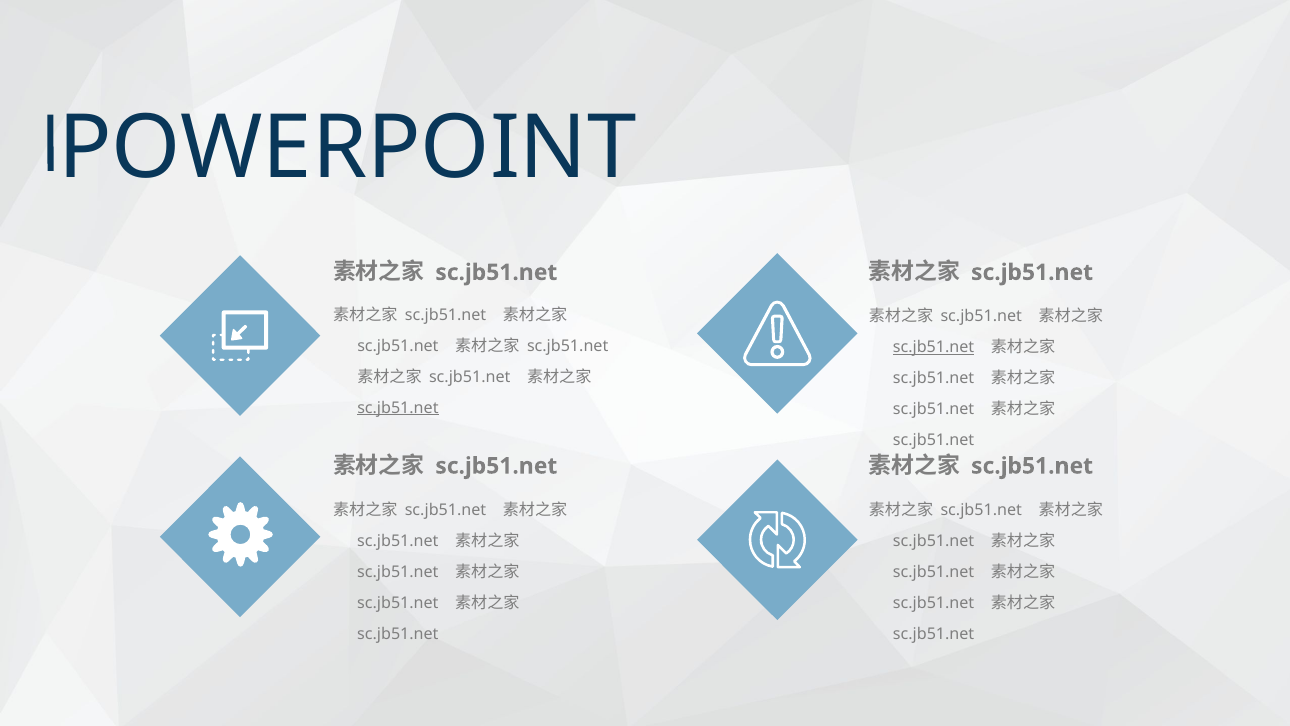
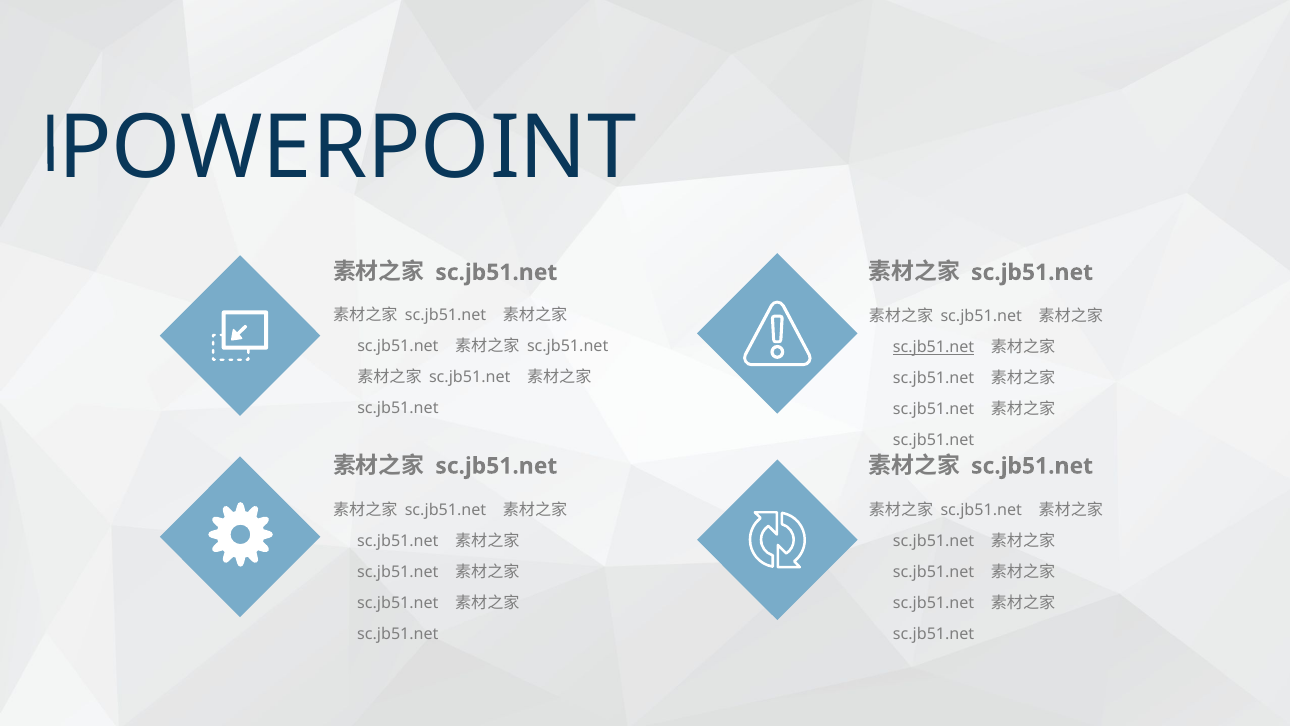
sc.jb51.net at (398, 408) underline: present -> none
